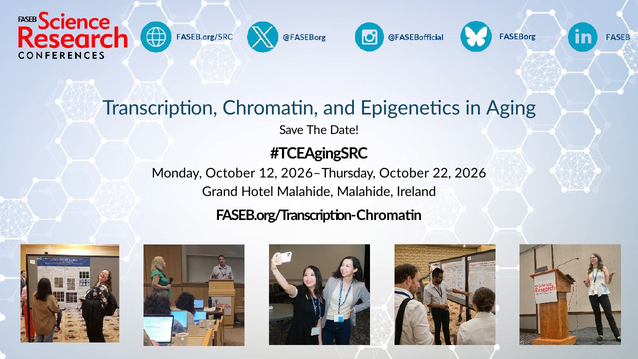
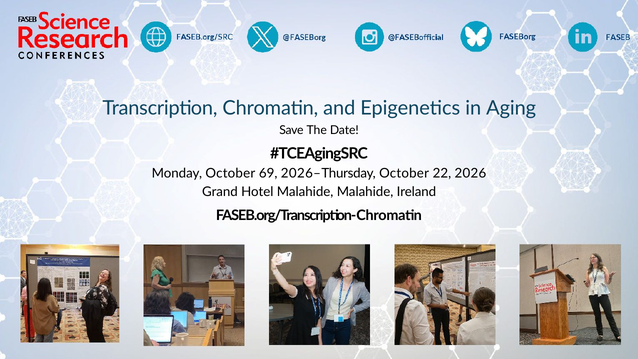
12: 12 -> 69
